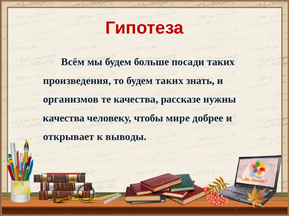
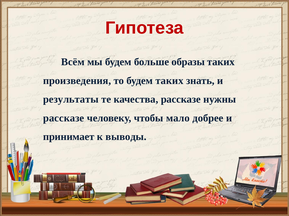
посади: посади -> образы
организмов: организмов -> результаты
качества at (64, 118): качества -> рассказе
мире: мире -> мало
открывает: открывает -> принимает
